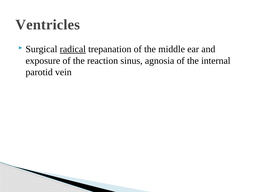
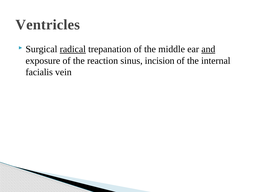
and underline: none -> present
agnosia: agnosia -> incision
parotid: parotid -> facialis
